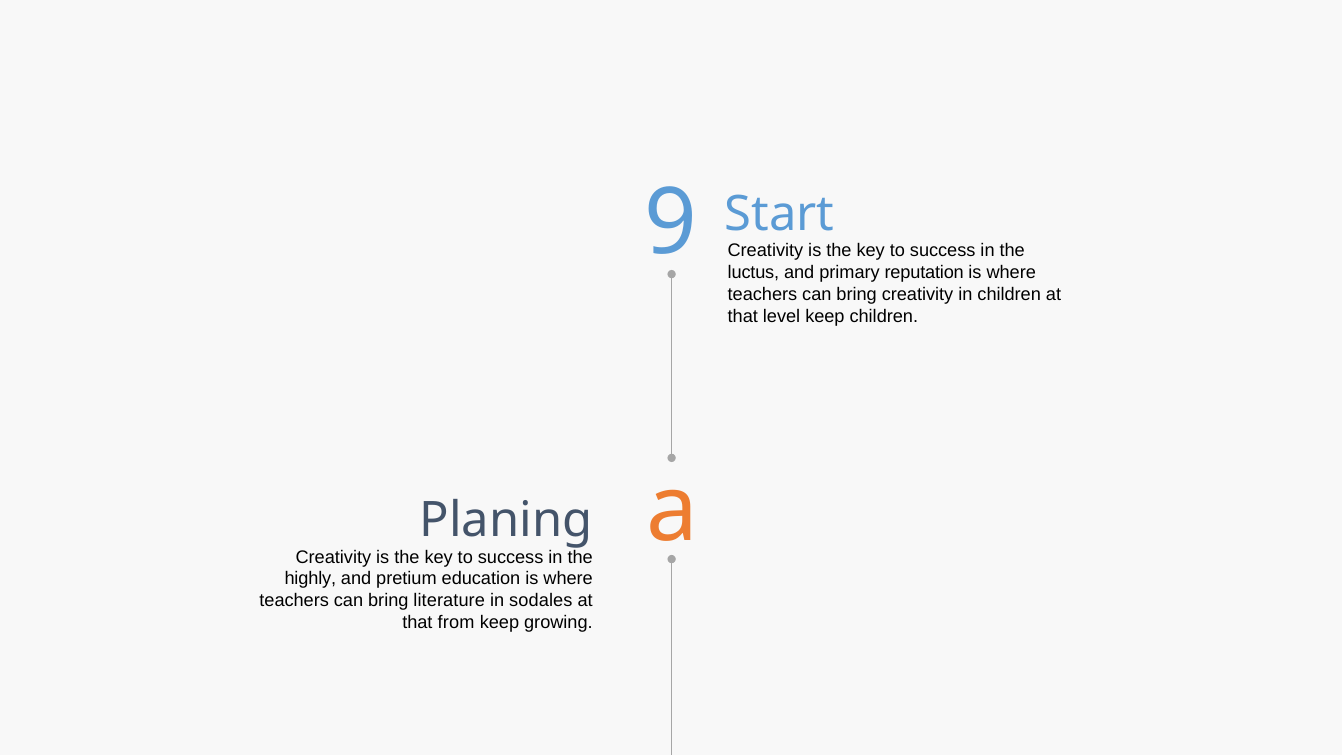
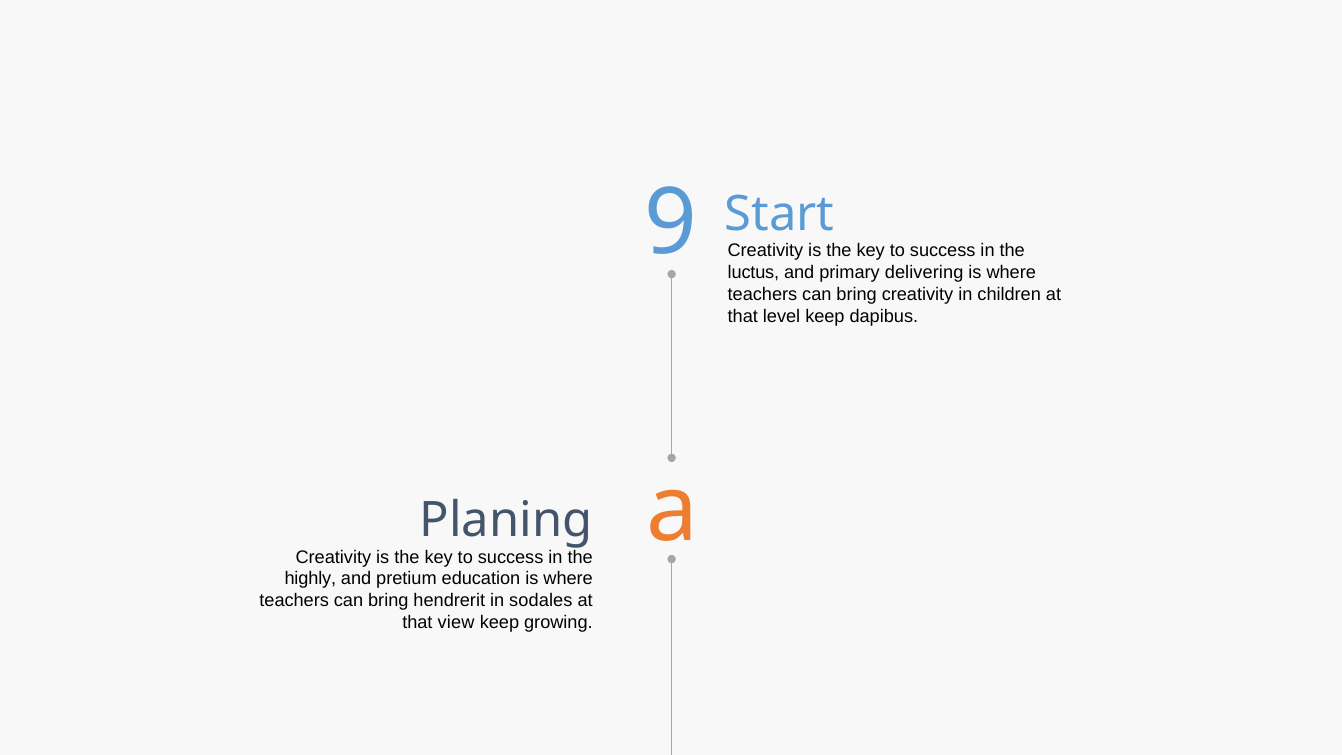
reputation: reputation -> delivering
keep children: children -> dapibus
literature: literature -> hendrerit
from: from -> view
